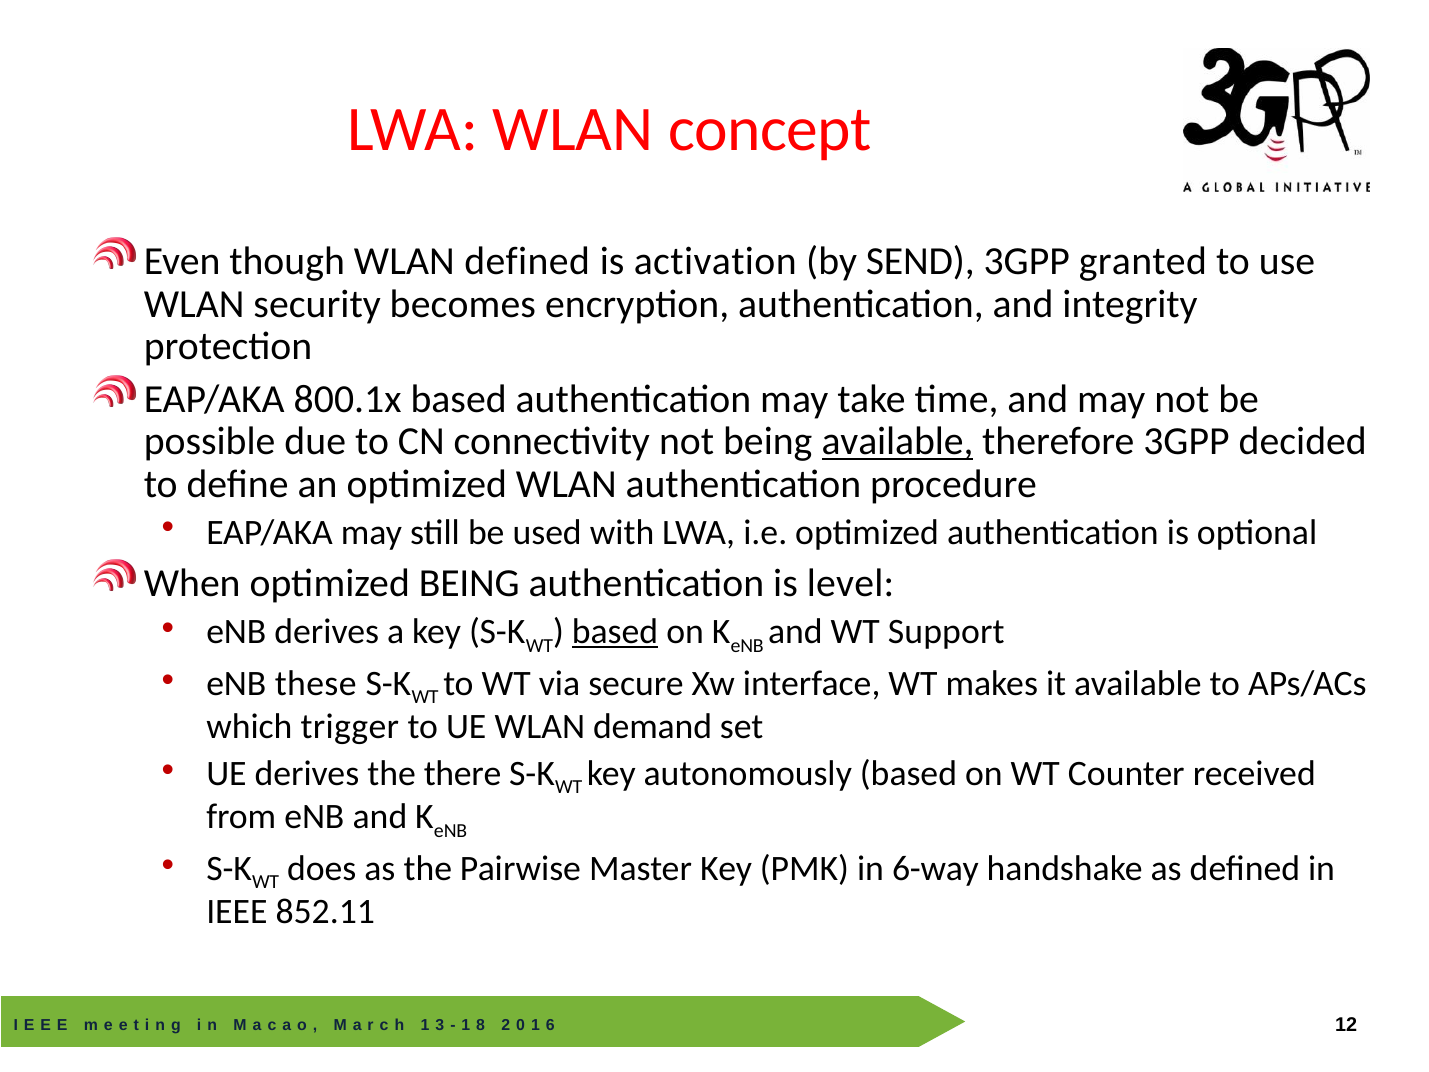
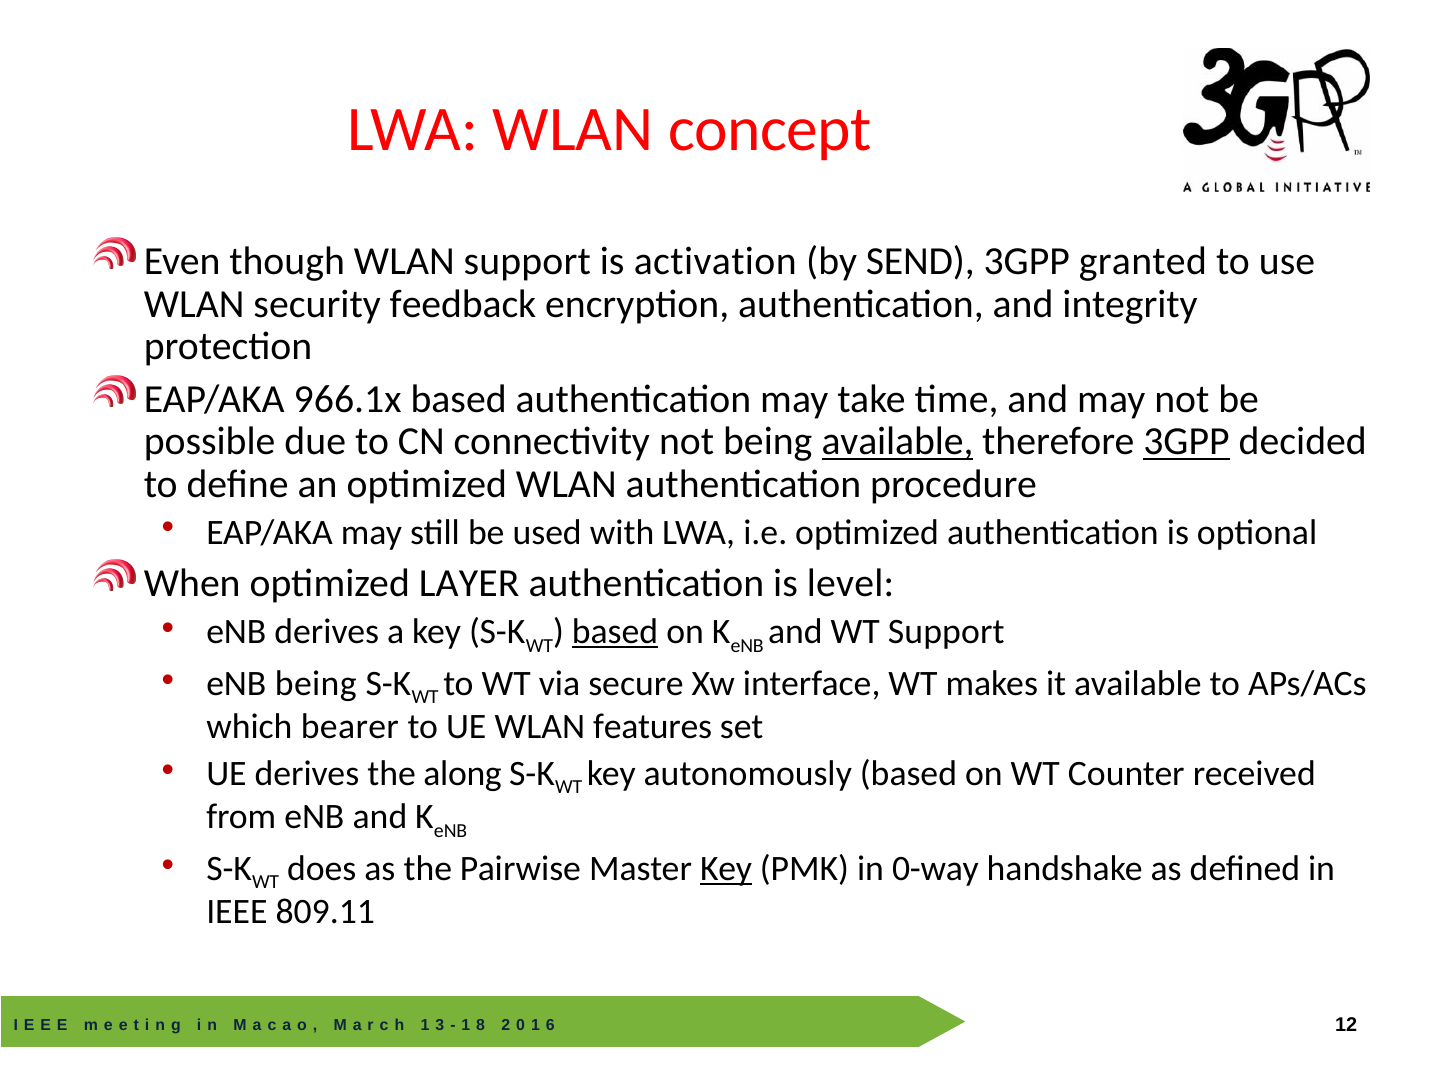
WLAN defined: defined -> support
becomes: becomes -> feedback
800.1x: 800.1x -> 966.1x
3GPP at (1186, 442) underline: none -> present
optimized BEING: BEING -> LAYER
eNB these: these -> being
trigger: trigger -> bearer
demand: demand -> features
there: there -> along
Key at (726, 868) underline: none -> present
6-way: 6-way -> 0-way
852.11: 852.11 -> 809.11
